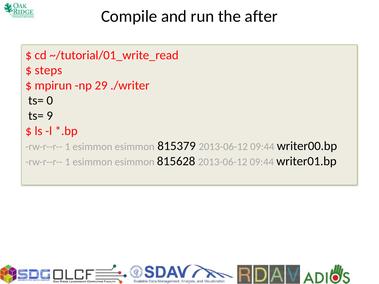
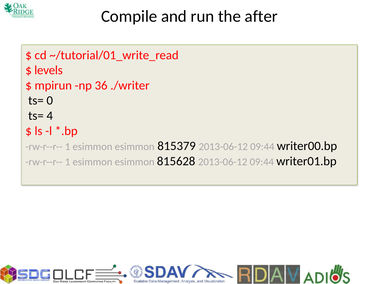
steps: steps -> levels
29: 29 -> 36
9: 9 -> 4
